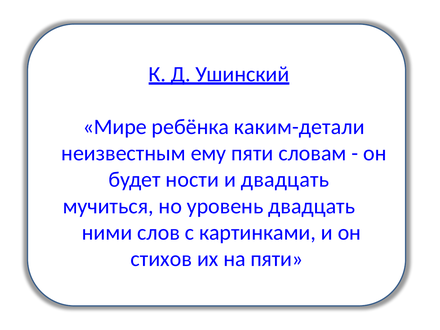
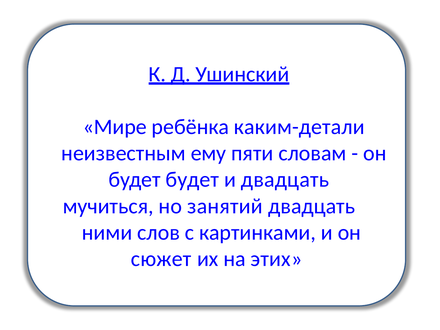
будет ности: ности -> будет
уровень: уровень -> занятий
стихов: стихов -> сюжет
на пяти: пяти -> этих
